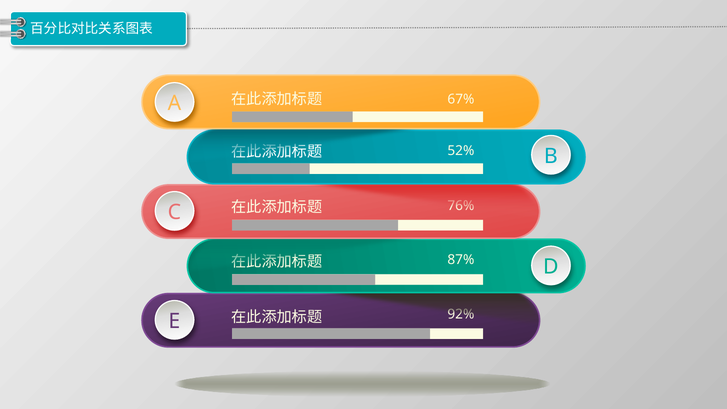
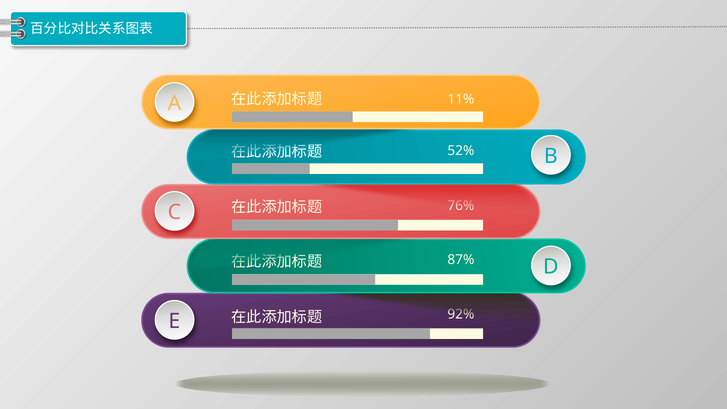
67%: 67% -> 11%
